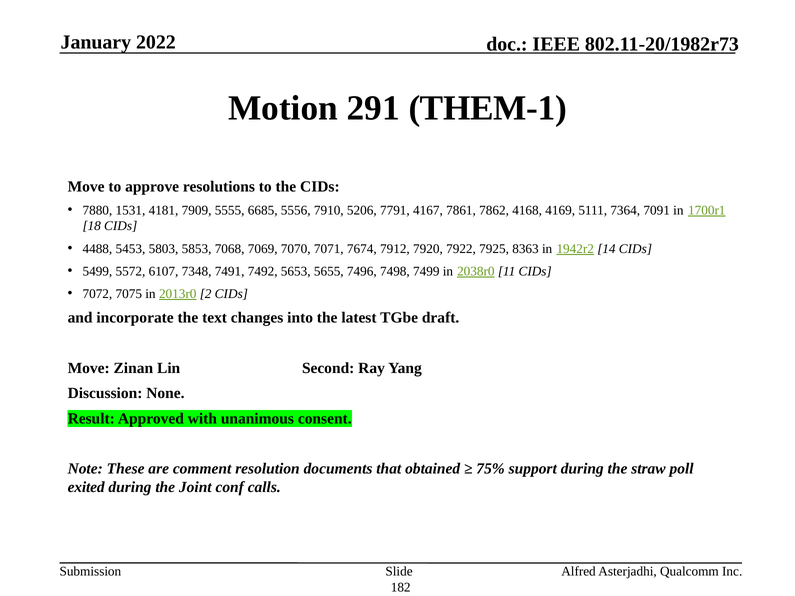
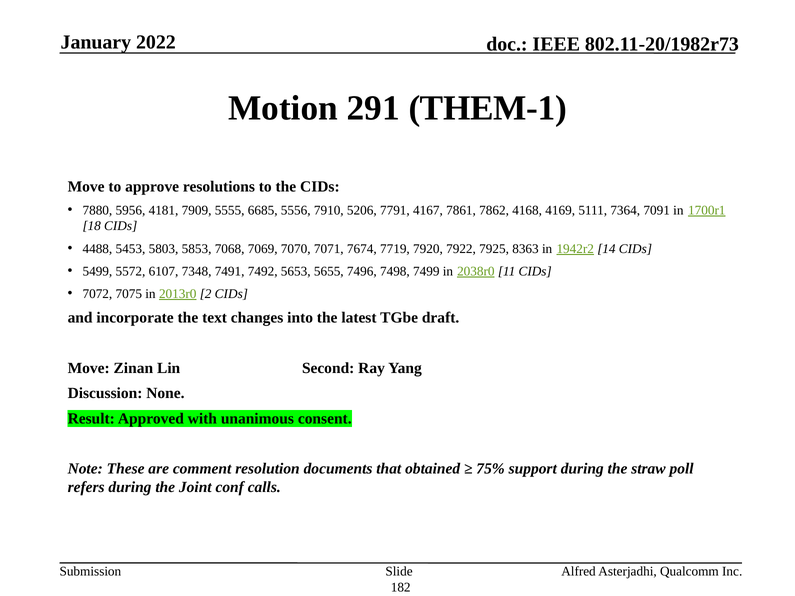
1531: 1531 -> 5956
7912: 7912 -> 7719
exited: exited -> refers
